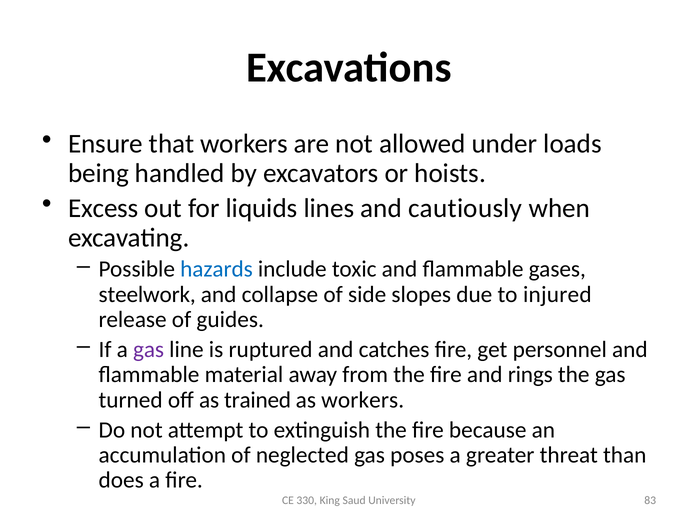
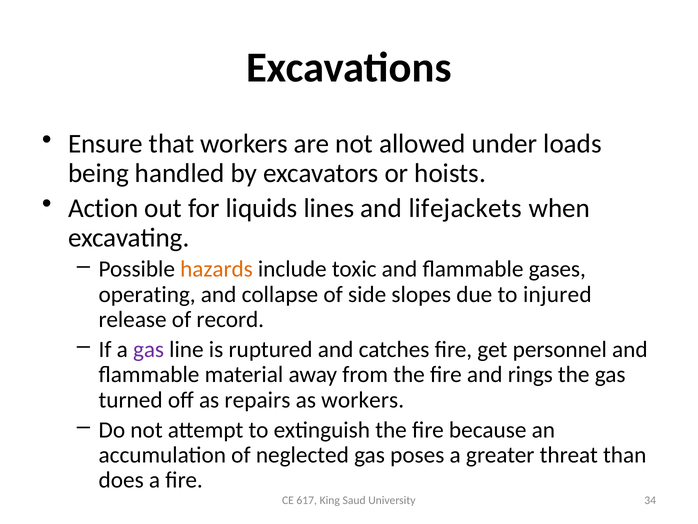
Excess: Excess -> Action
cautiously: cautiously -> lifejackets
hazards colour: blue -> orange
steelwork: steelwork -> operating
guides: guides -> record
trained: trained -> repairs
330: 330 -> 617
83: 83 -> 34
